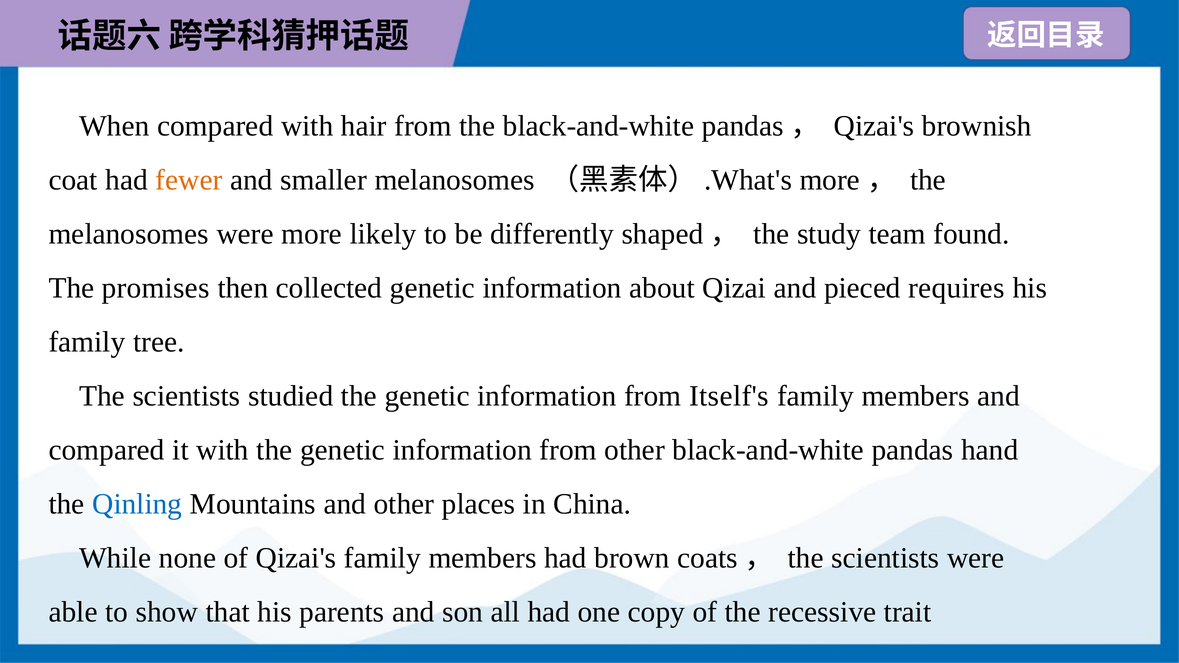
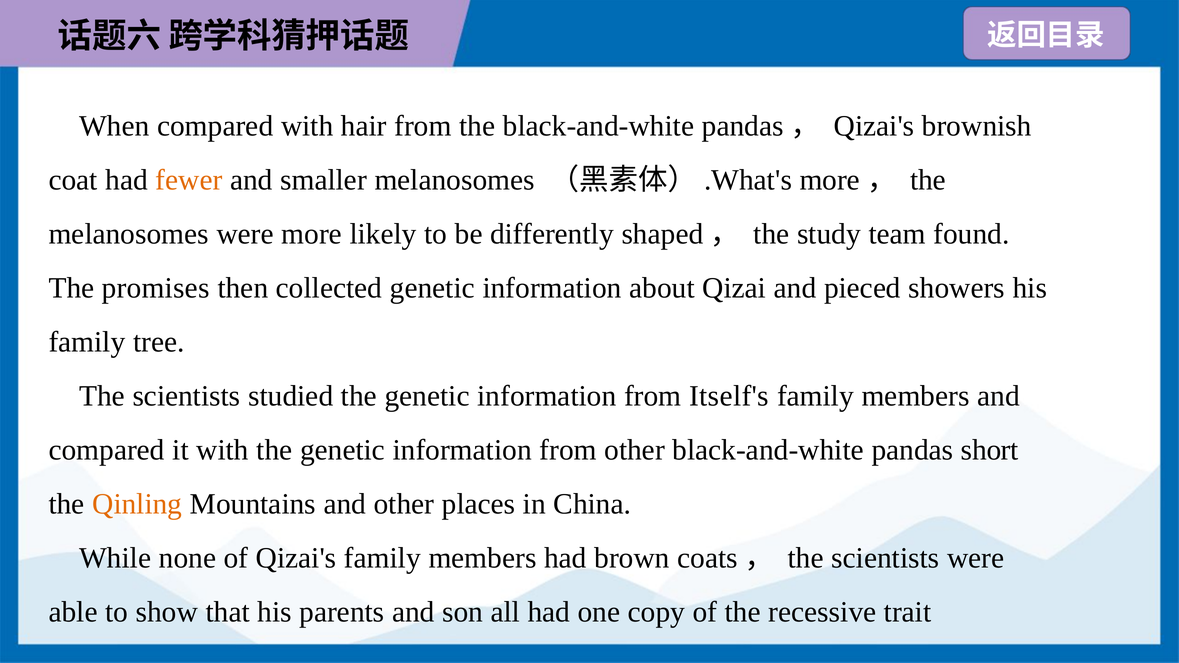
requires: requires -> showers
hand: hand -> short
Qinling colour: blue -> orange
